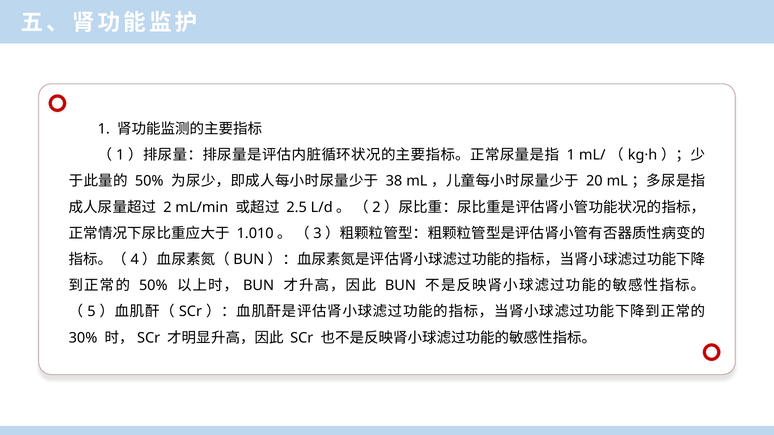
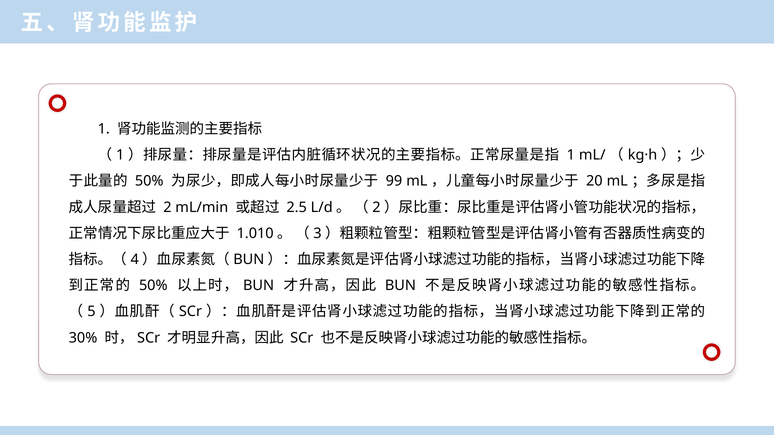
38: 38 -> 99
